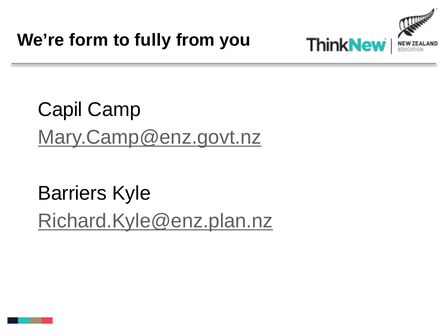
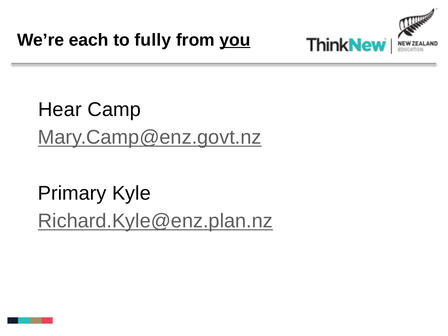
form: form -> each
you underline: none -> present
Capil: Capil -> Hear
Barriers: Barriers -> Primary
